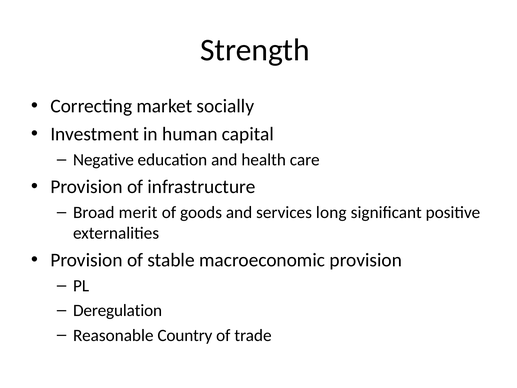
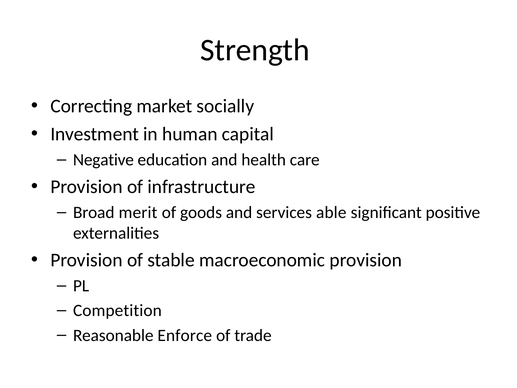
long: long -> able
Deregulation: Deregulation -> Competition
Country: Country -> Enforce
